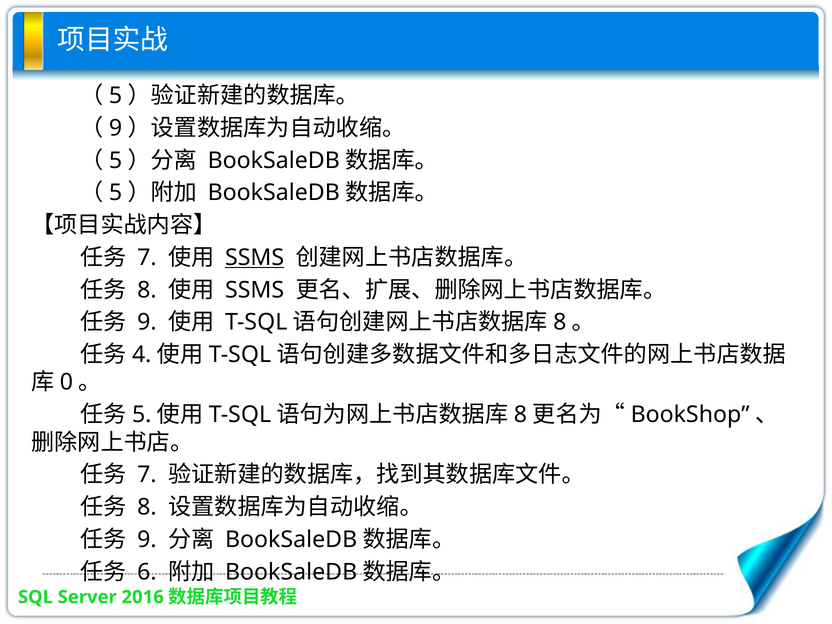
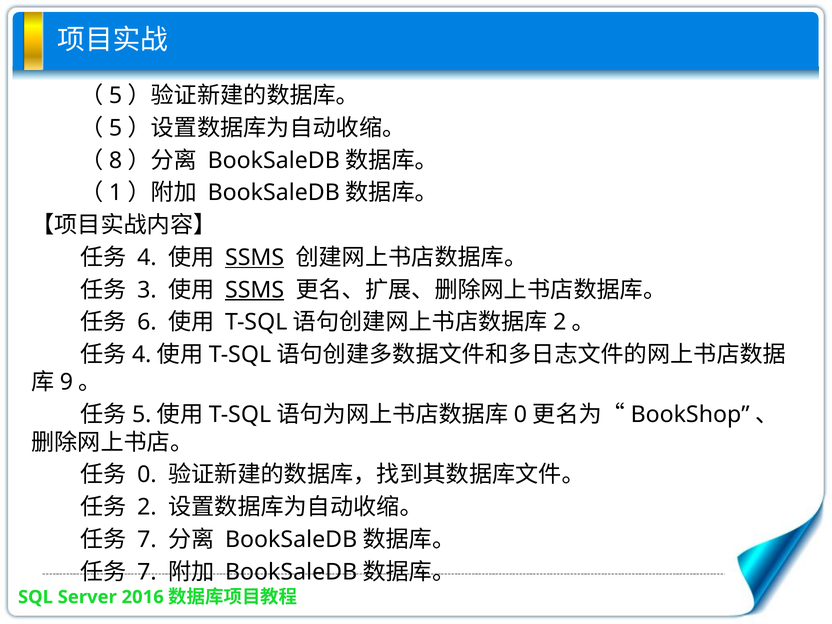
9 at (115, 128): 9 -> 5
5 at (115, 160): 5 -> 8
5 at (115, 193): 5 -> 1
7 at (147, 258): 7 -> 4
8 at (147, 290): 8 -> 3
SSMS at (255, 290) underline: none -> present
9 at (147, 322): 9 -> 6
8 at (560, 322): 8 -> 2
0: 0 -> 9
8 at (520, 415): 8 -> 0
7 at (147, 475): 7 -> 0
8 at (147, 507): 8 -> 2
9 at (147, 540): 9 -> 7
6 at (147, 572): 6 -> 7
